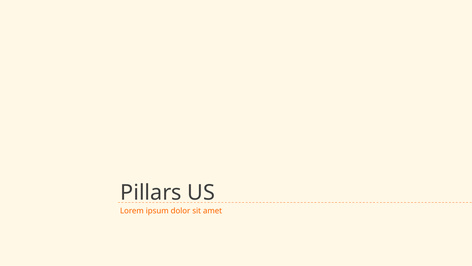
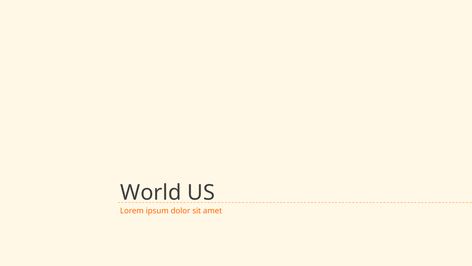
Pillars: Pillars -> World
